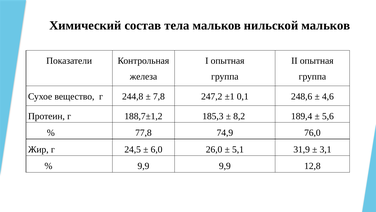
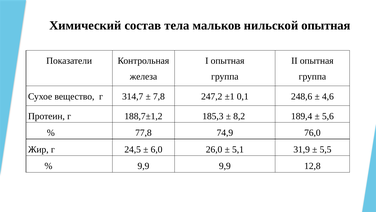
нильской мальков: мальков -> опытная
244,8: 244,8 -> 314,7
3,1: 3,1 -> 5,5
